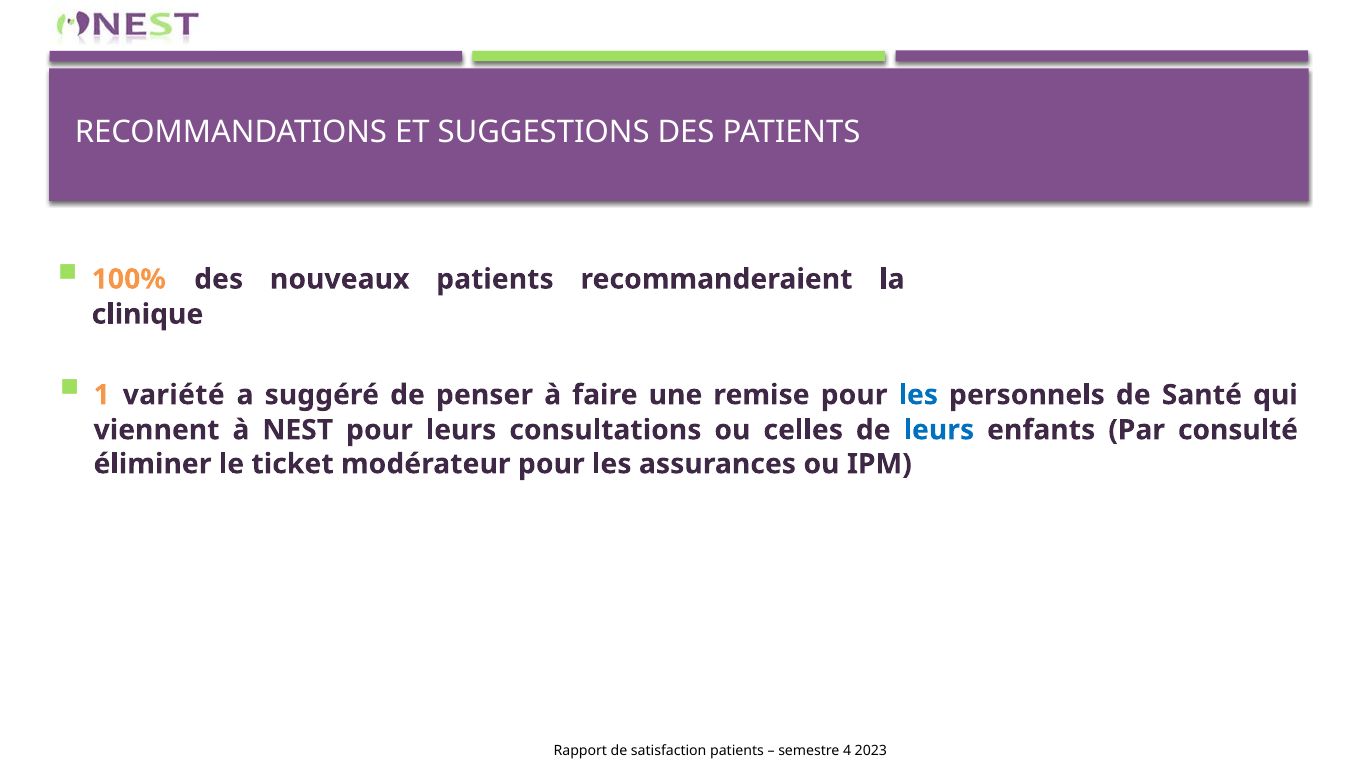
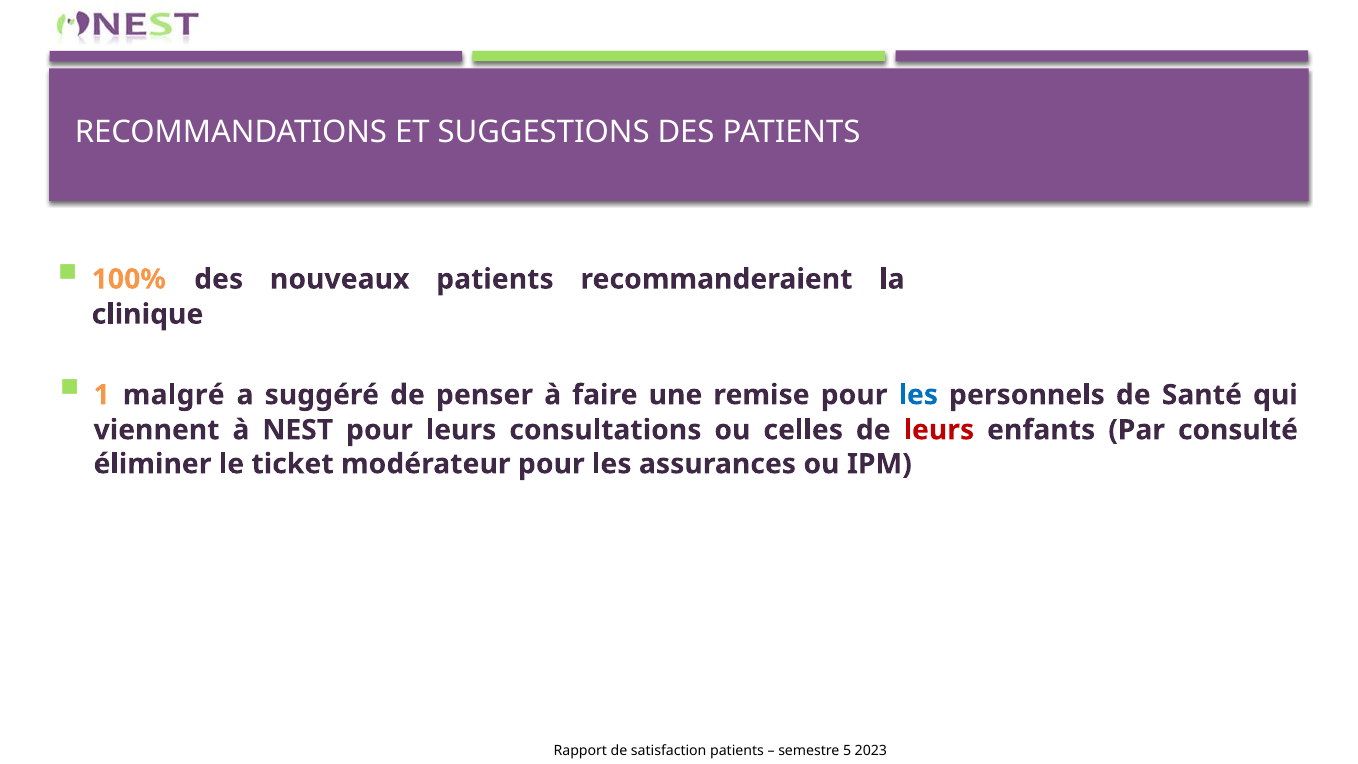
variété: variété -> malgré
leurs at (939, 430) colour: blue -> red
4: 4 -> 5
